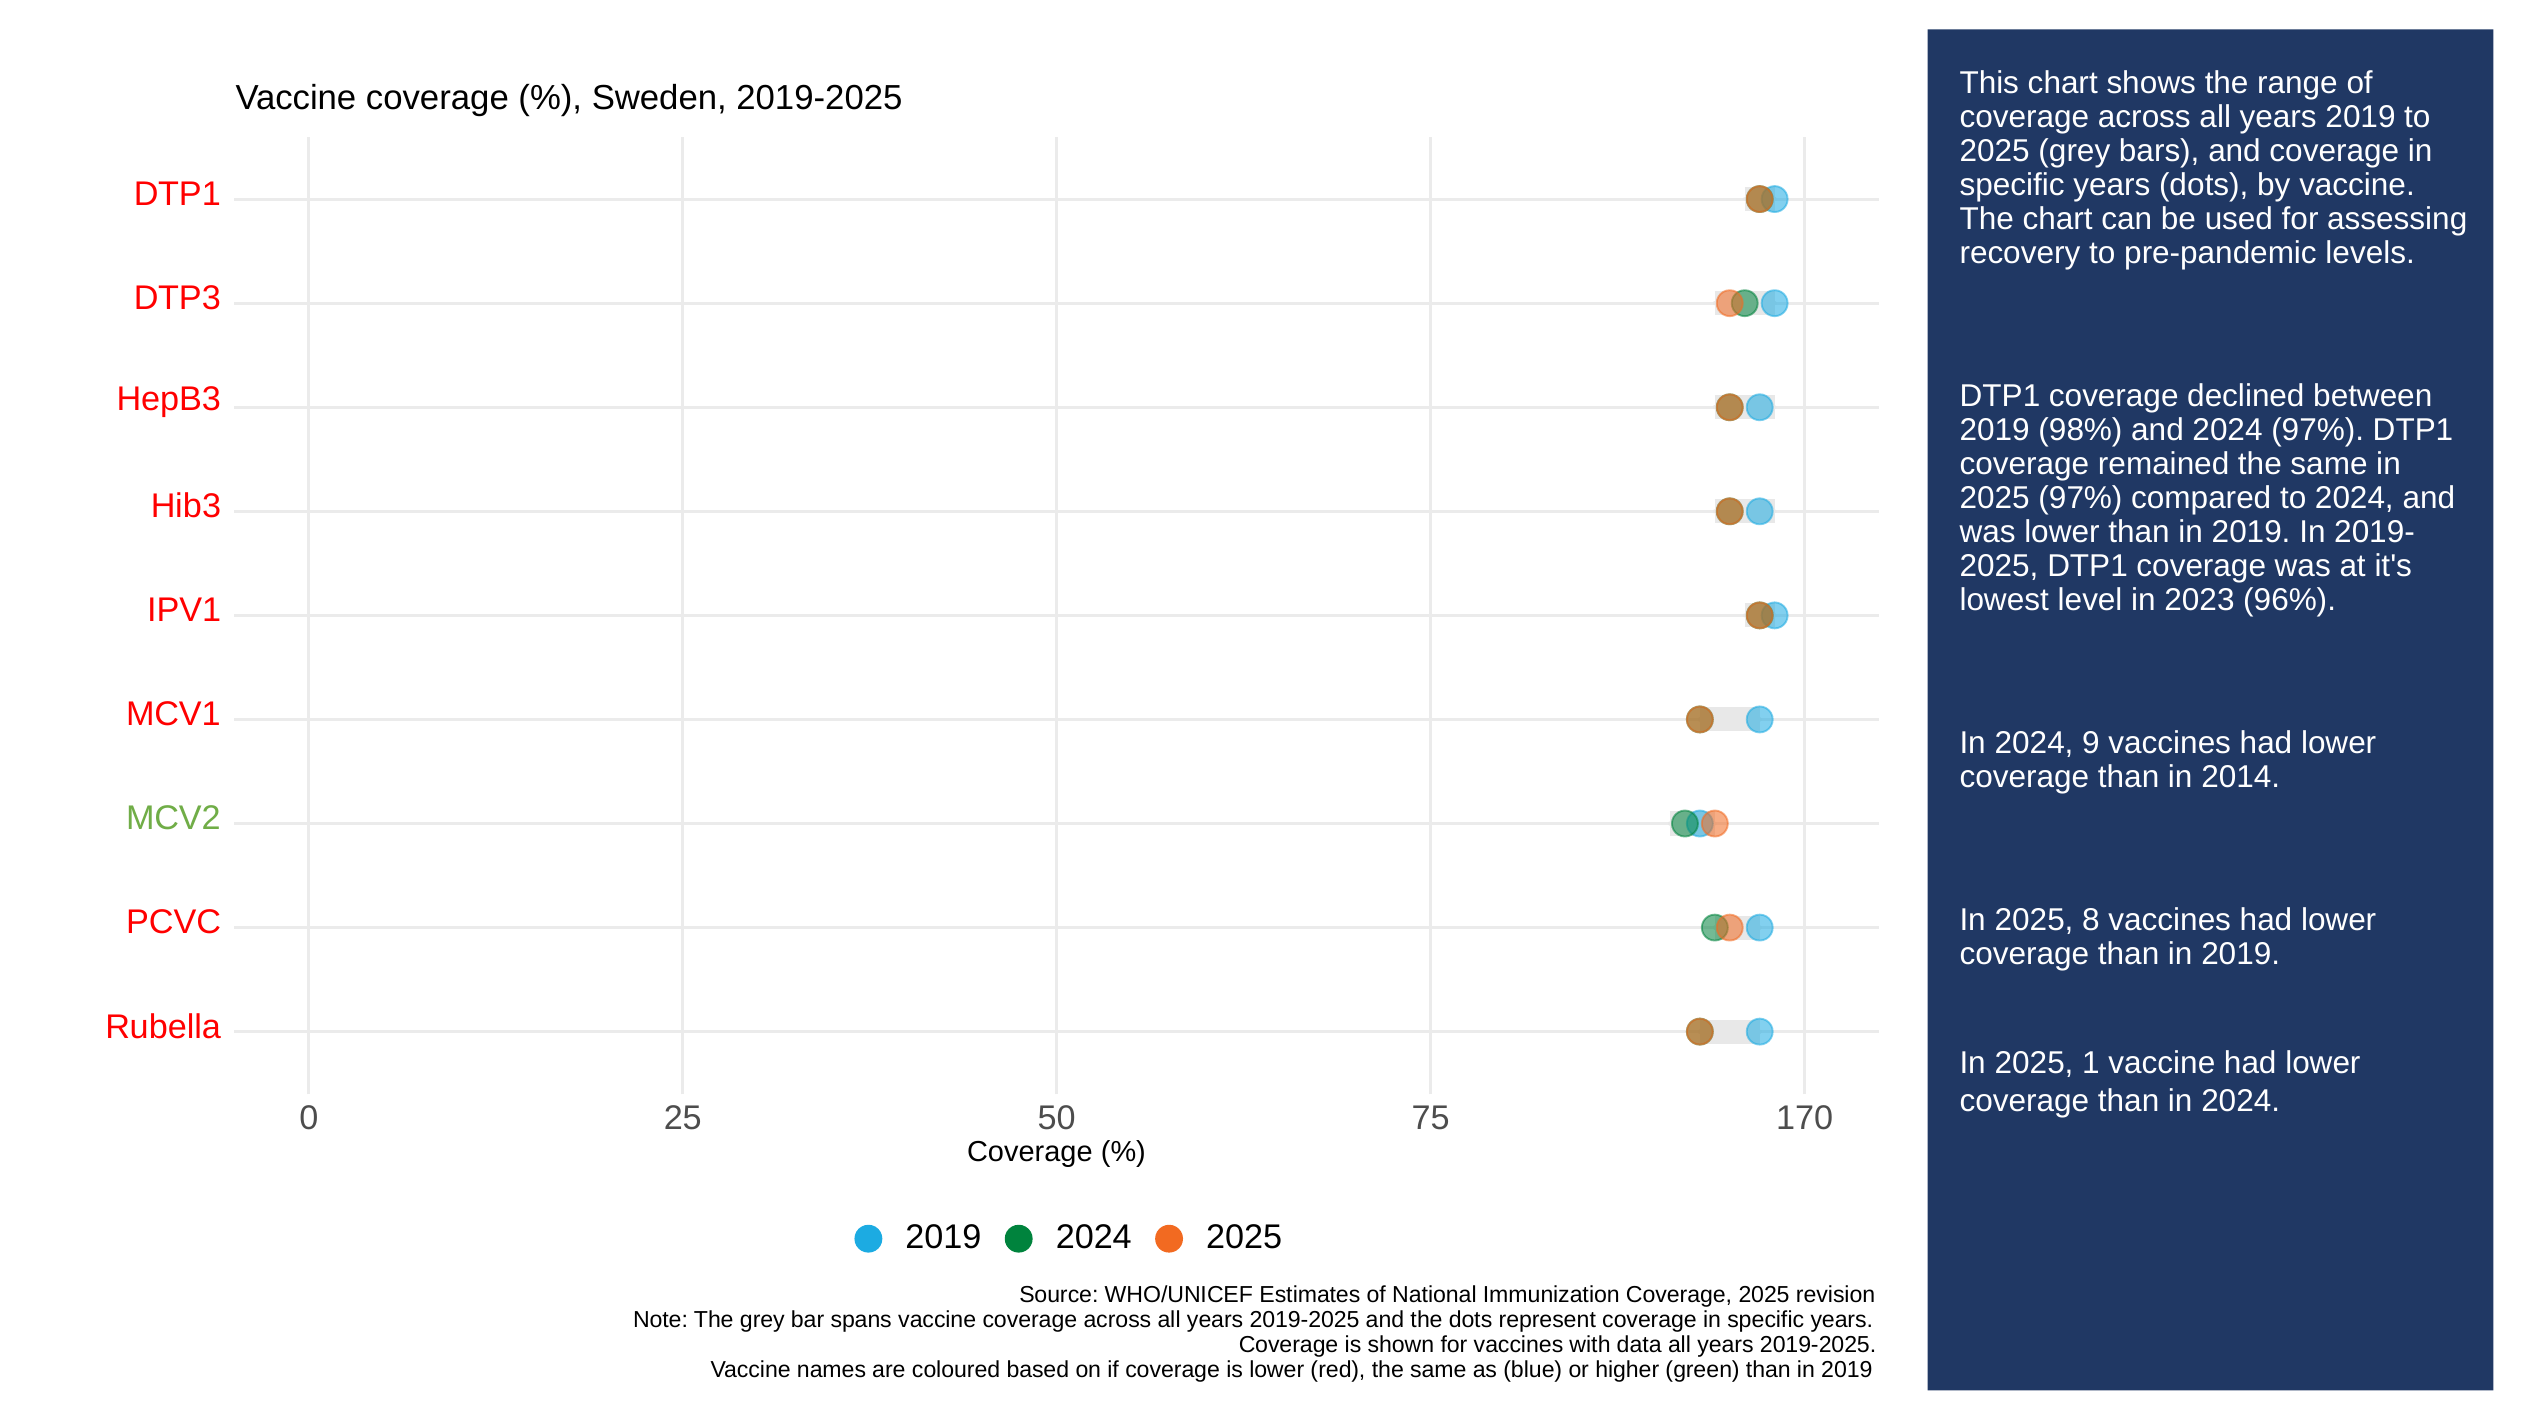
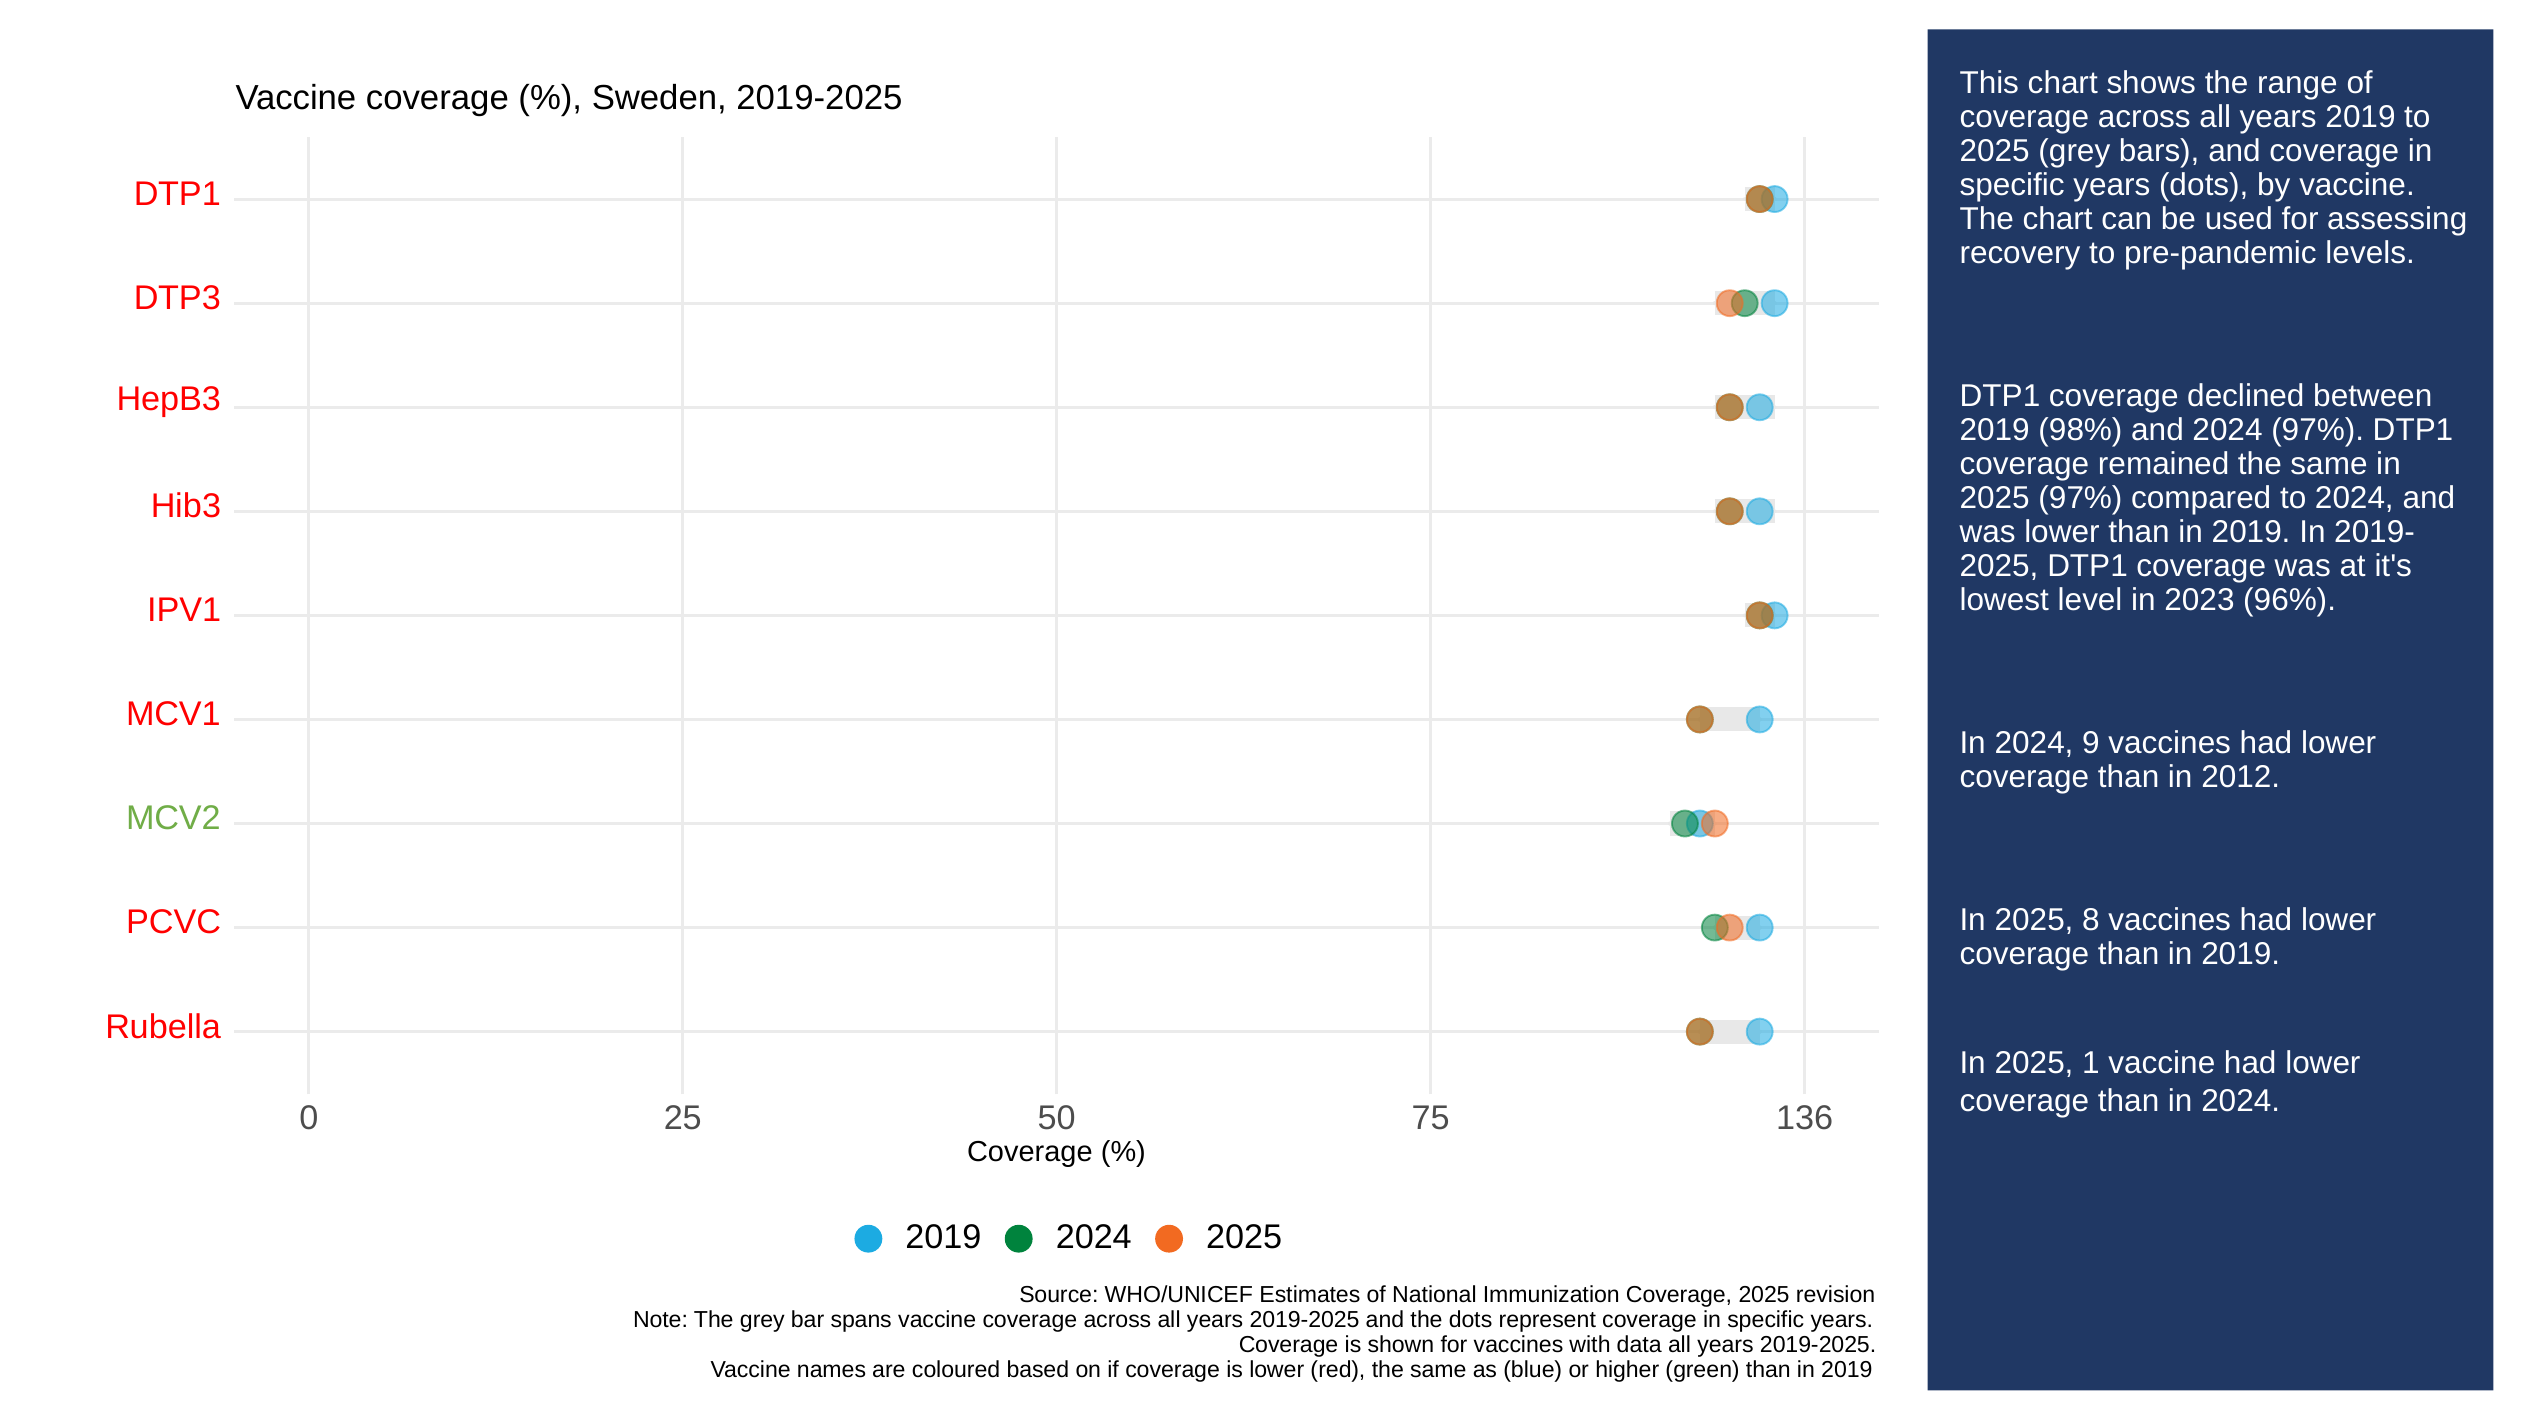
2014: 2014 -> 2012
170: 170 -> 136
